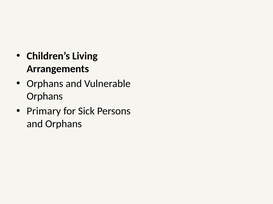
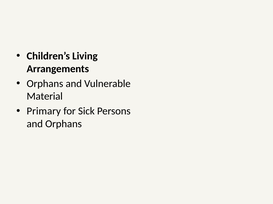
Orphans at (45, 97): Orphans -> Material
